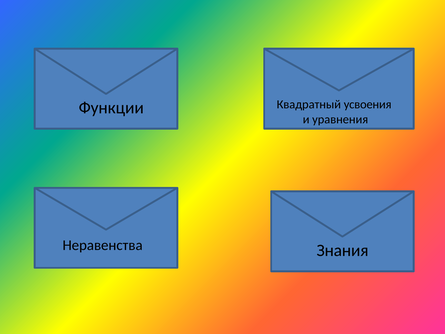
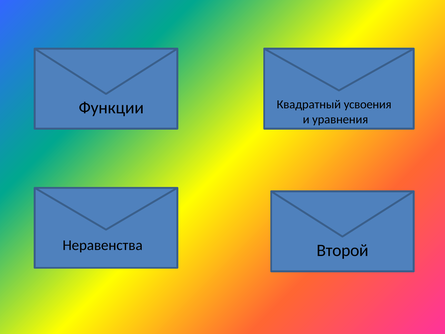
Знания: Знания -> Второй
